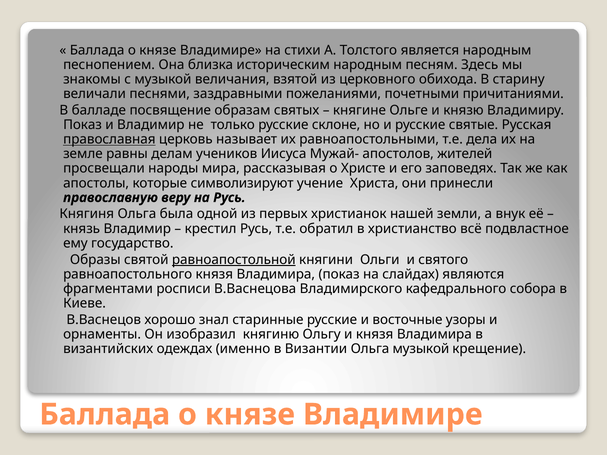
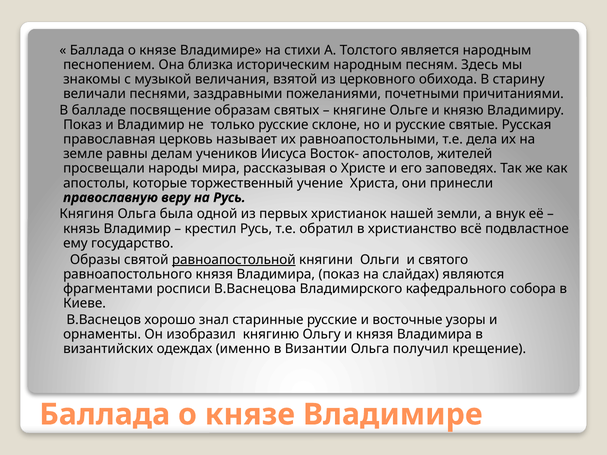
православная underline: present -> none
Мужай-: Мужай- -> Восток-
символизируют: символизируют -> торжественный
Ольга музыкой: музыкой -> получил
